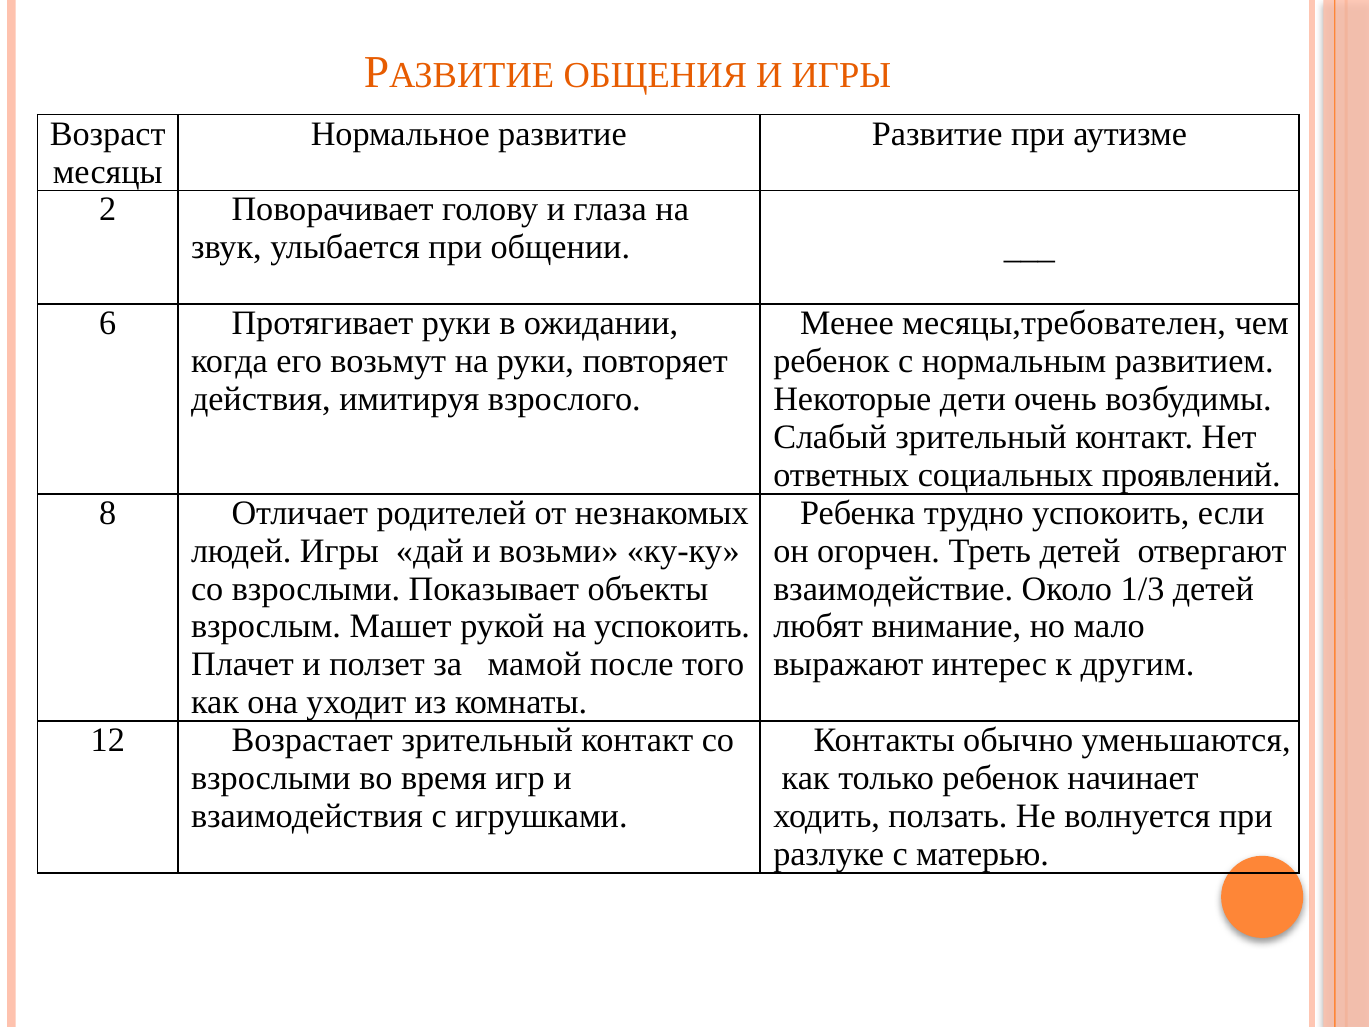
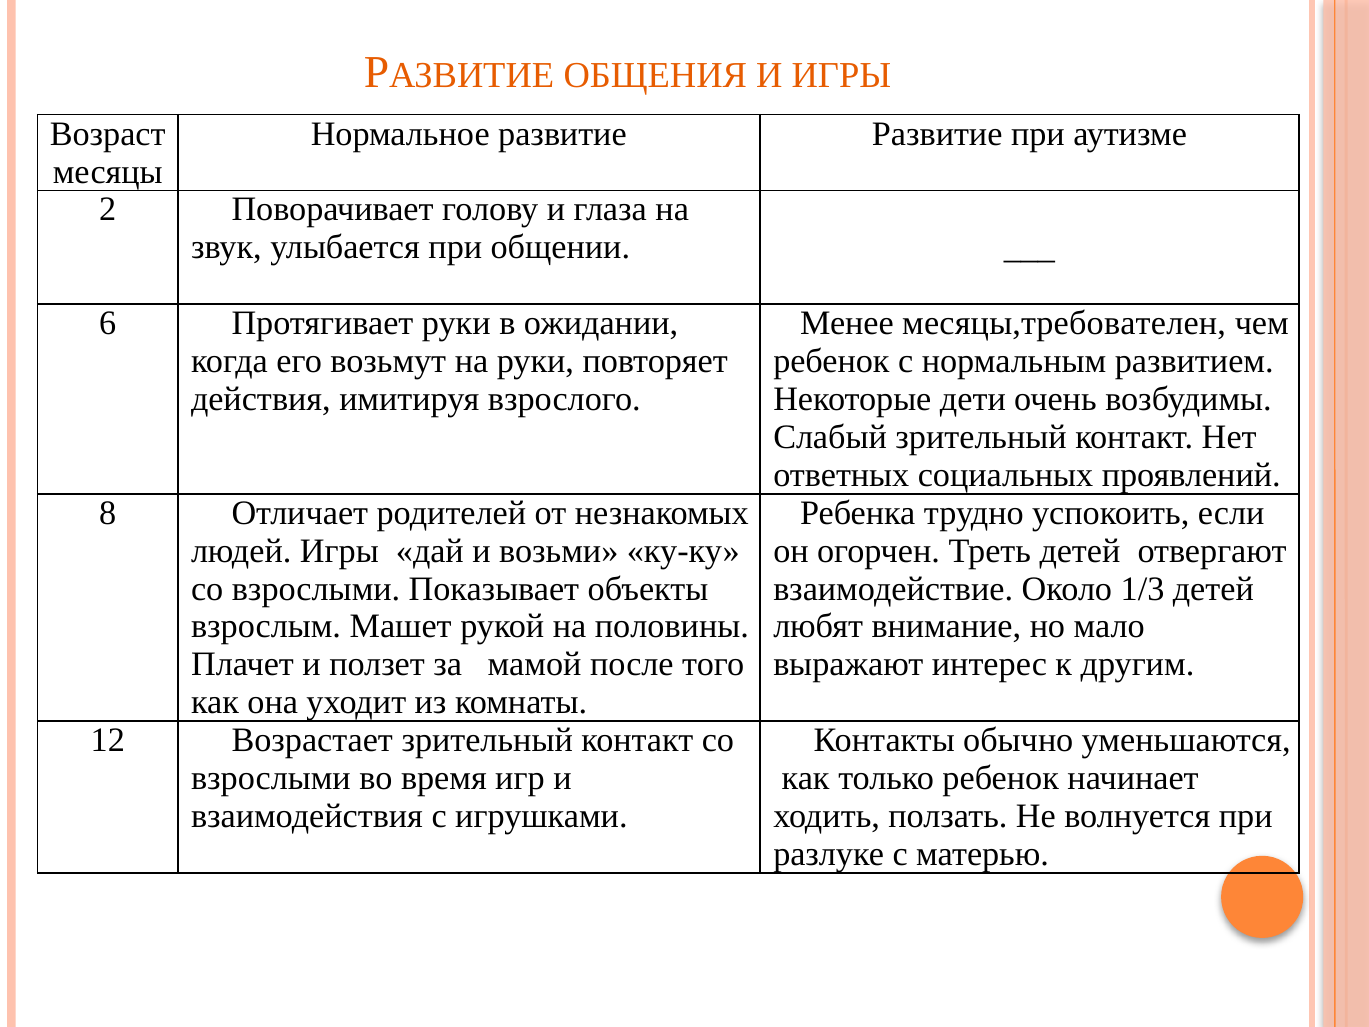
на успокоить: успокоить -> половины
